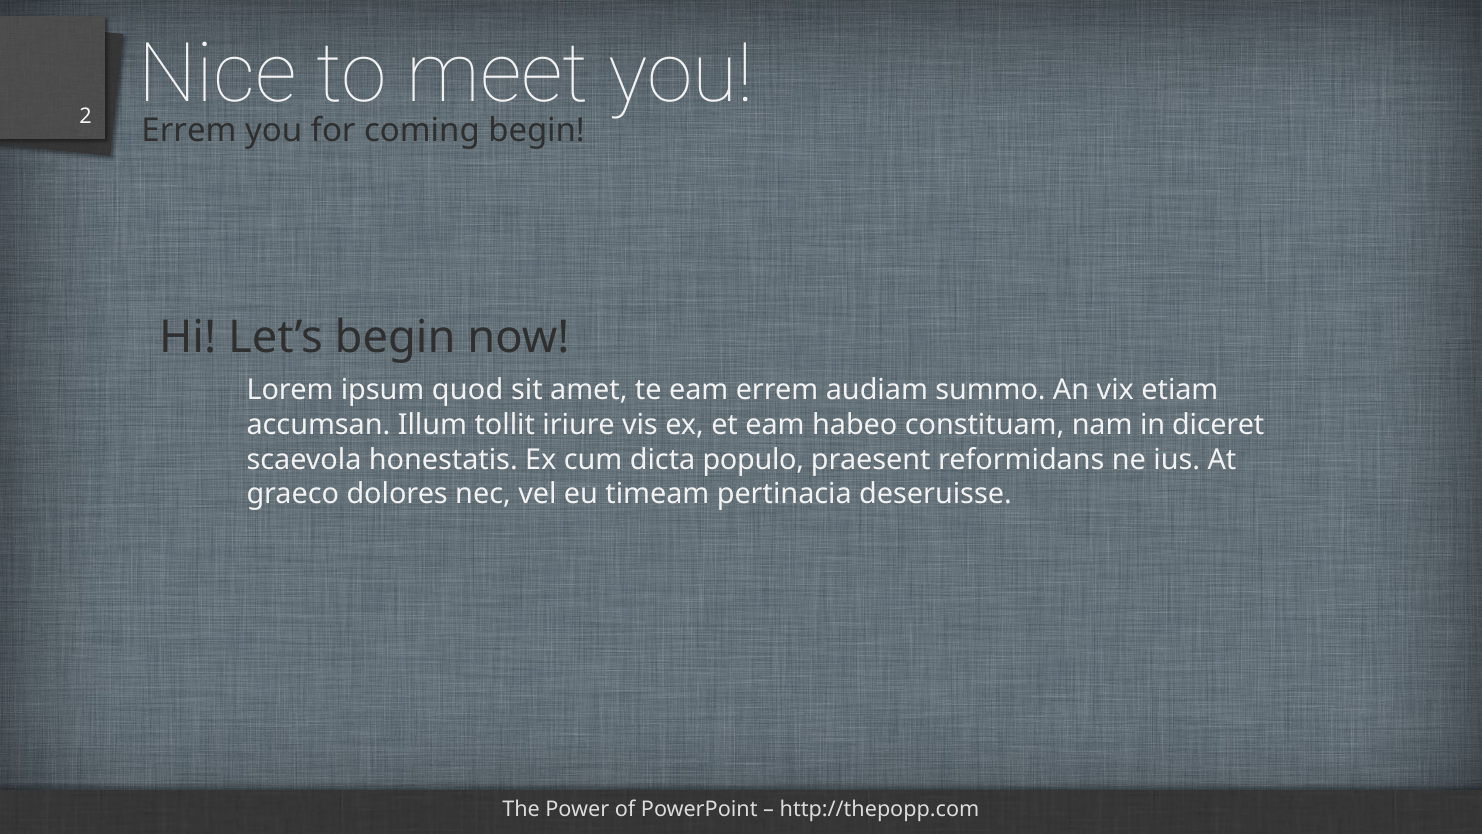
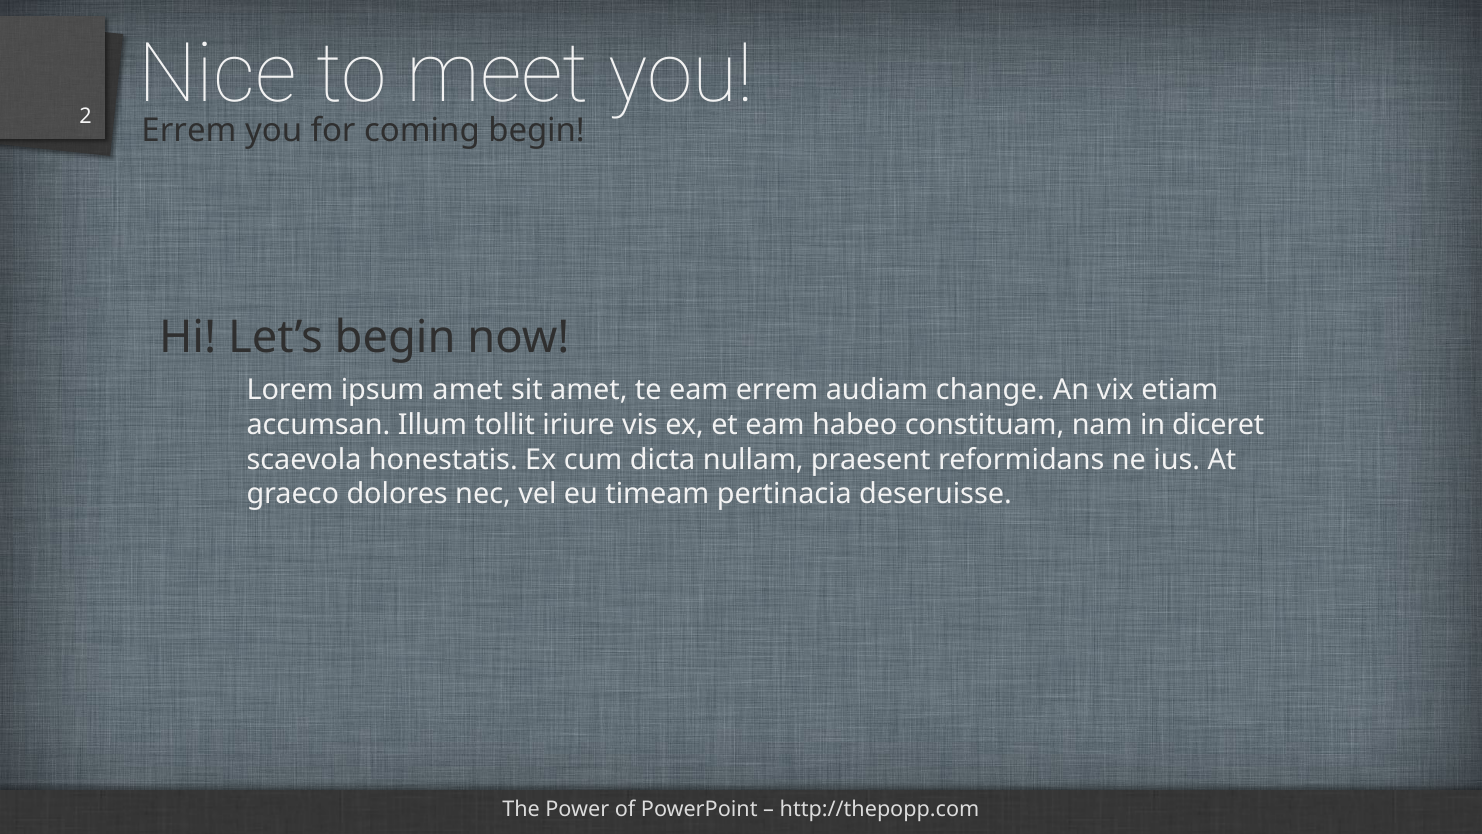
ipsum quod: quod -> amet
summo: summo -> change
populo: populo -> nullam
